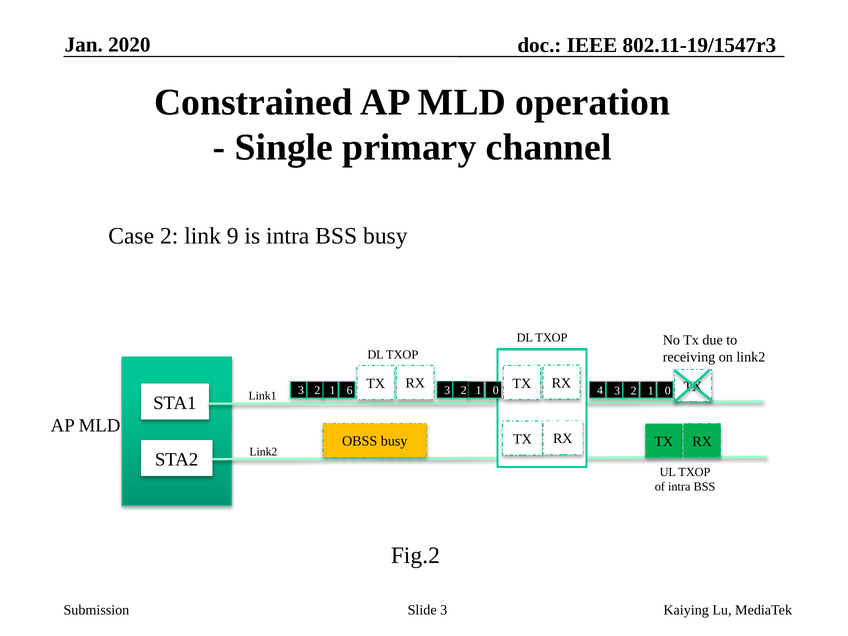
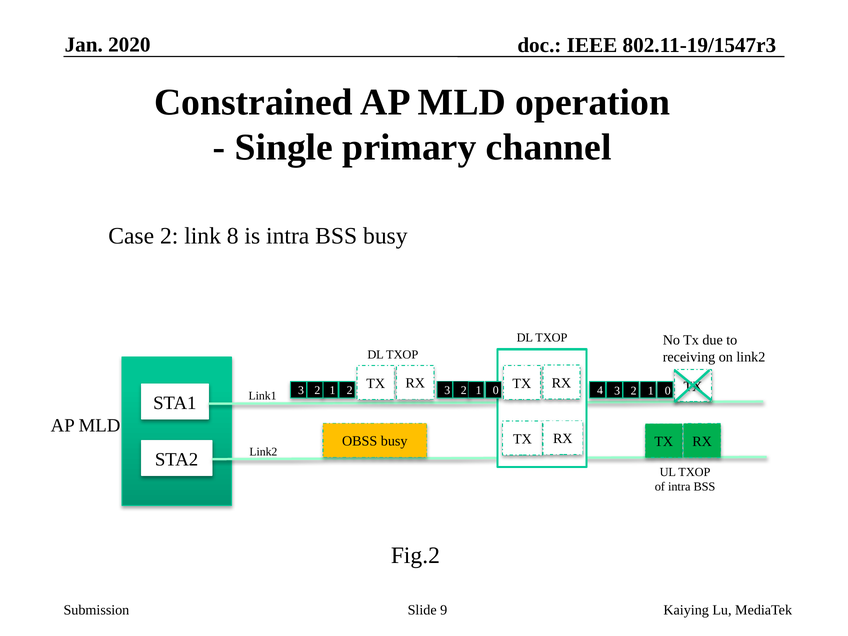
9: 9 -> 8
1 6: 6 -> 2
Slide 3: 3 -> 9
